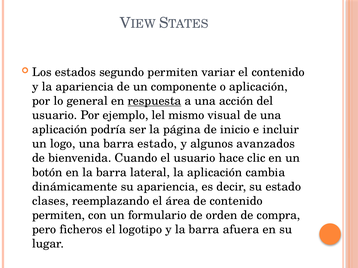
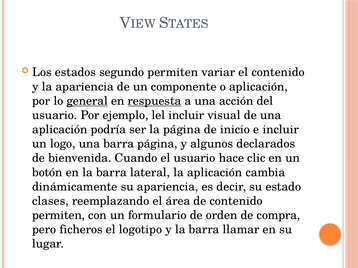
general underline: none -> present
lel mismo: mismo -> incluir
barra estado: estado -> página
avanzados: avanzados -> declarados
afuera: afuera -> llamar
